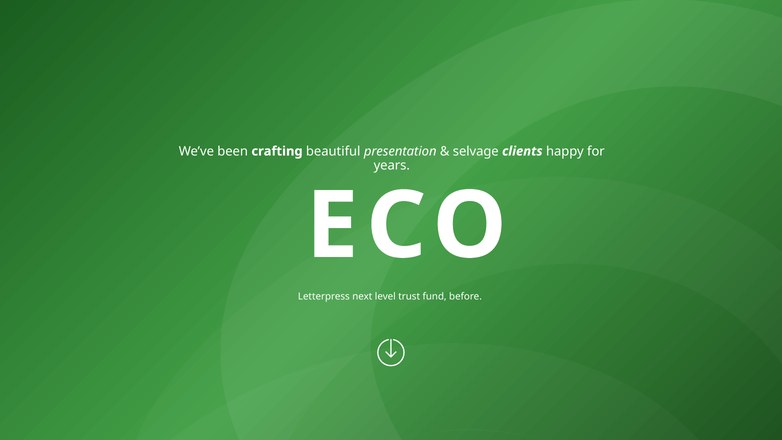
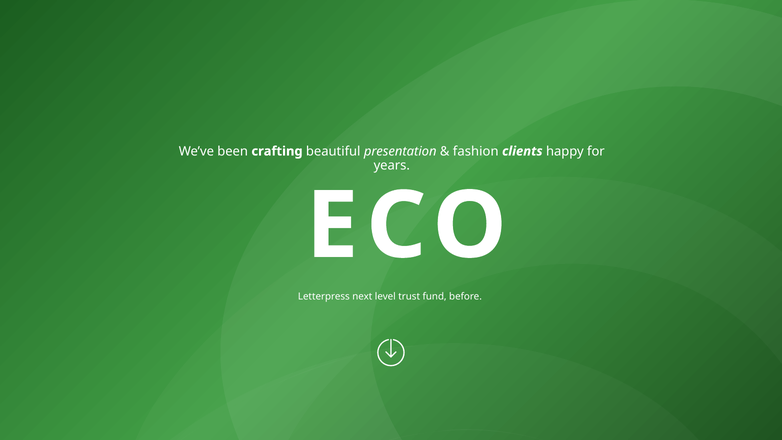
selvage: selvage -> fashion
